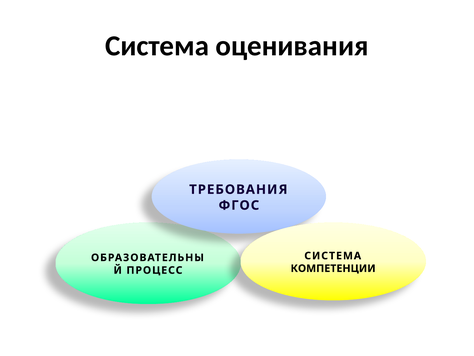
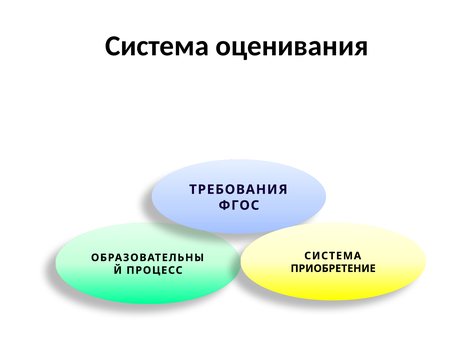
КОМПЕТЕНЦИИ: КОМПЕТЕНЦИИ -> ПРИОБРЕТЕНИЕ
